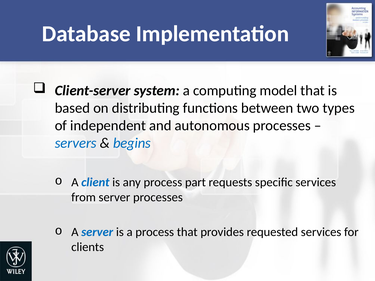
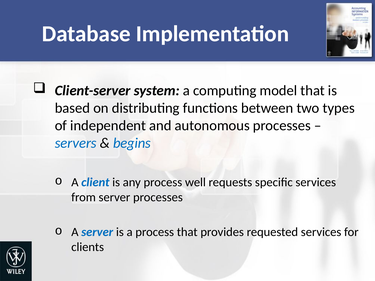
part: part -> well
